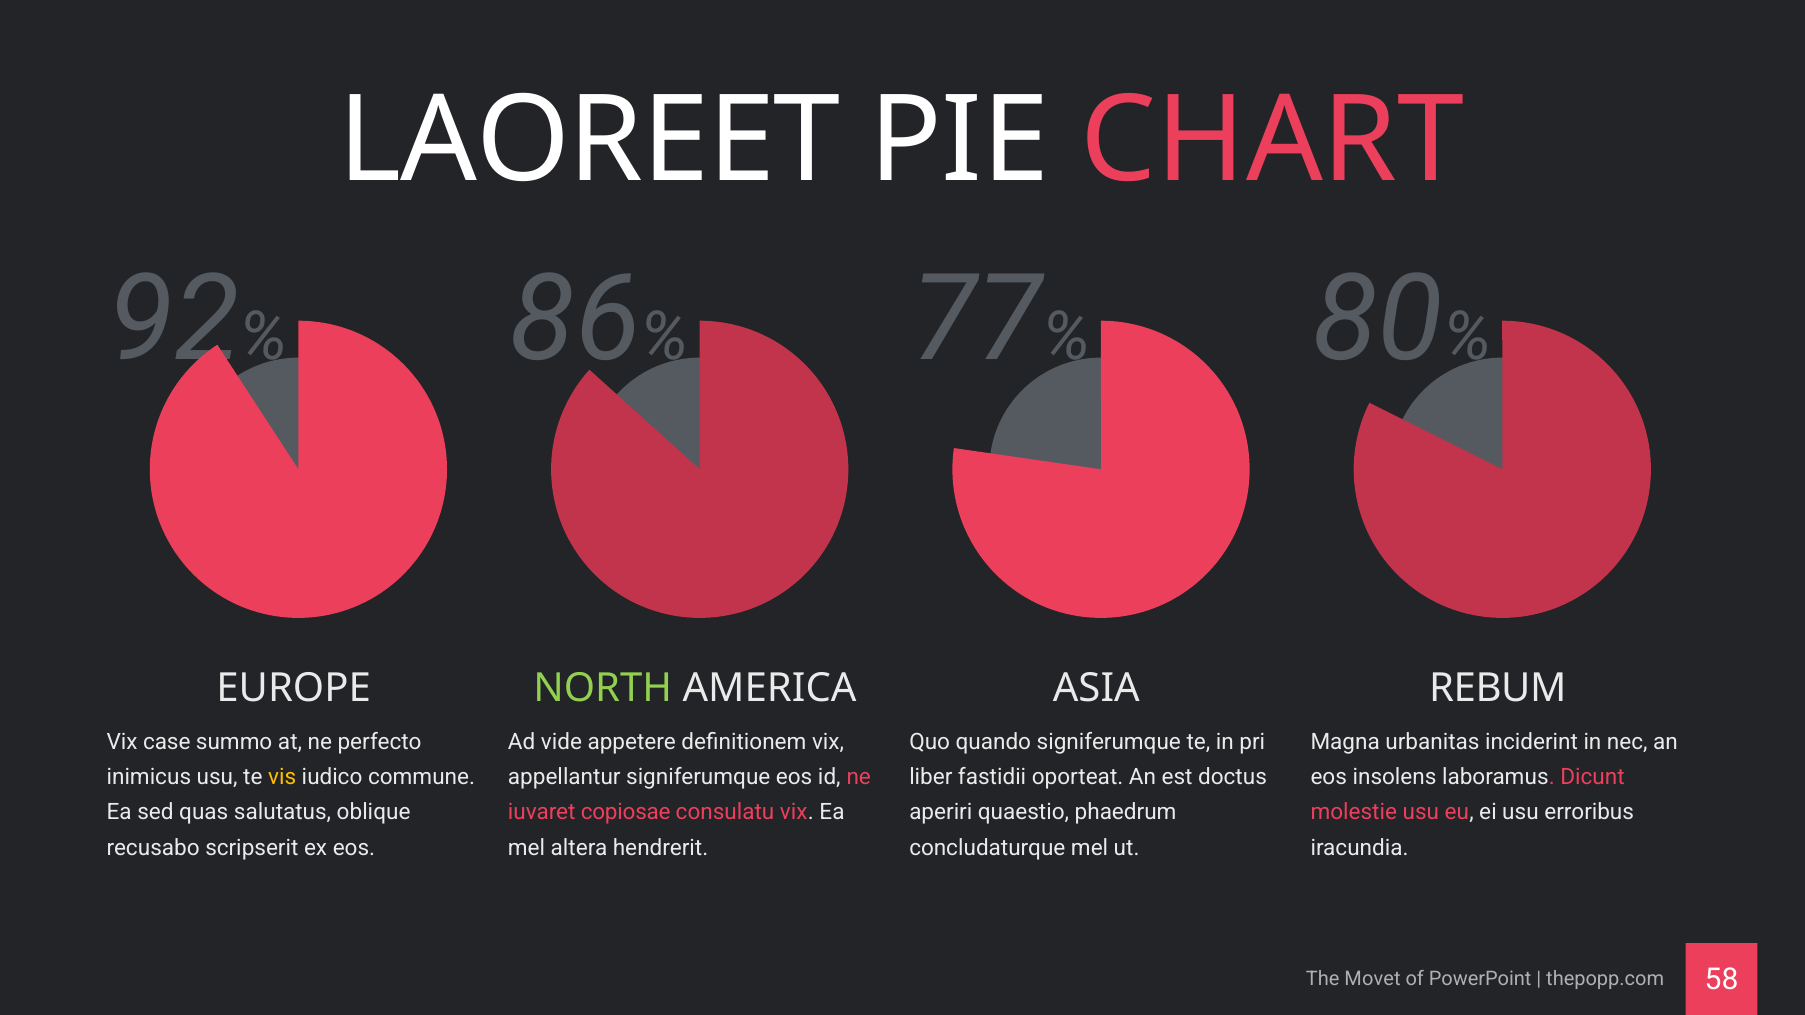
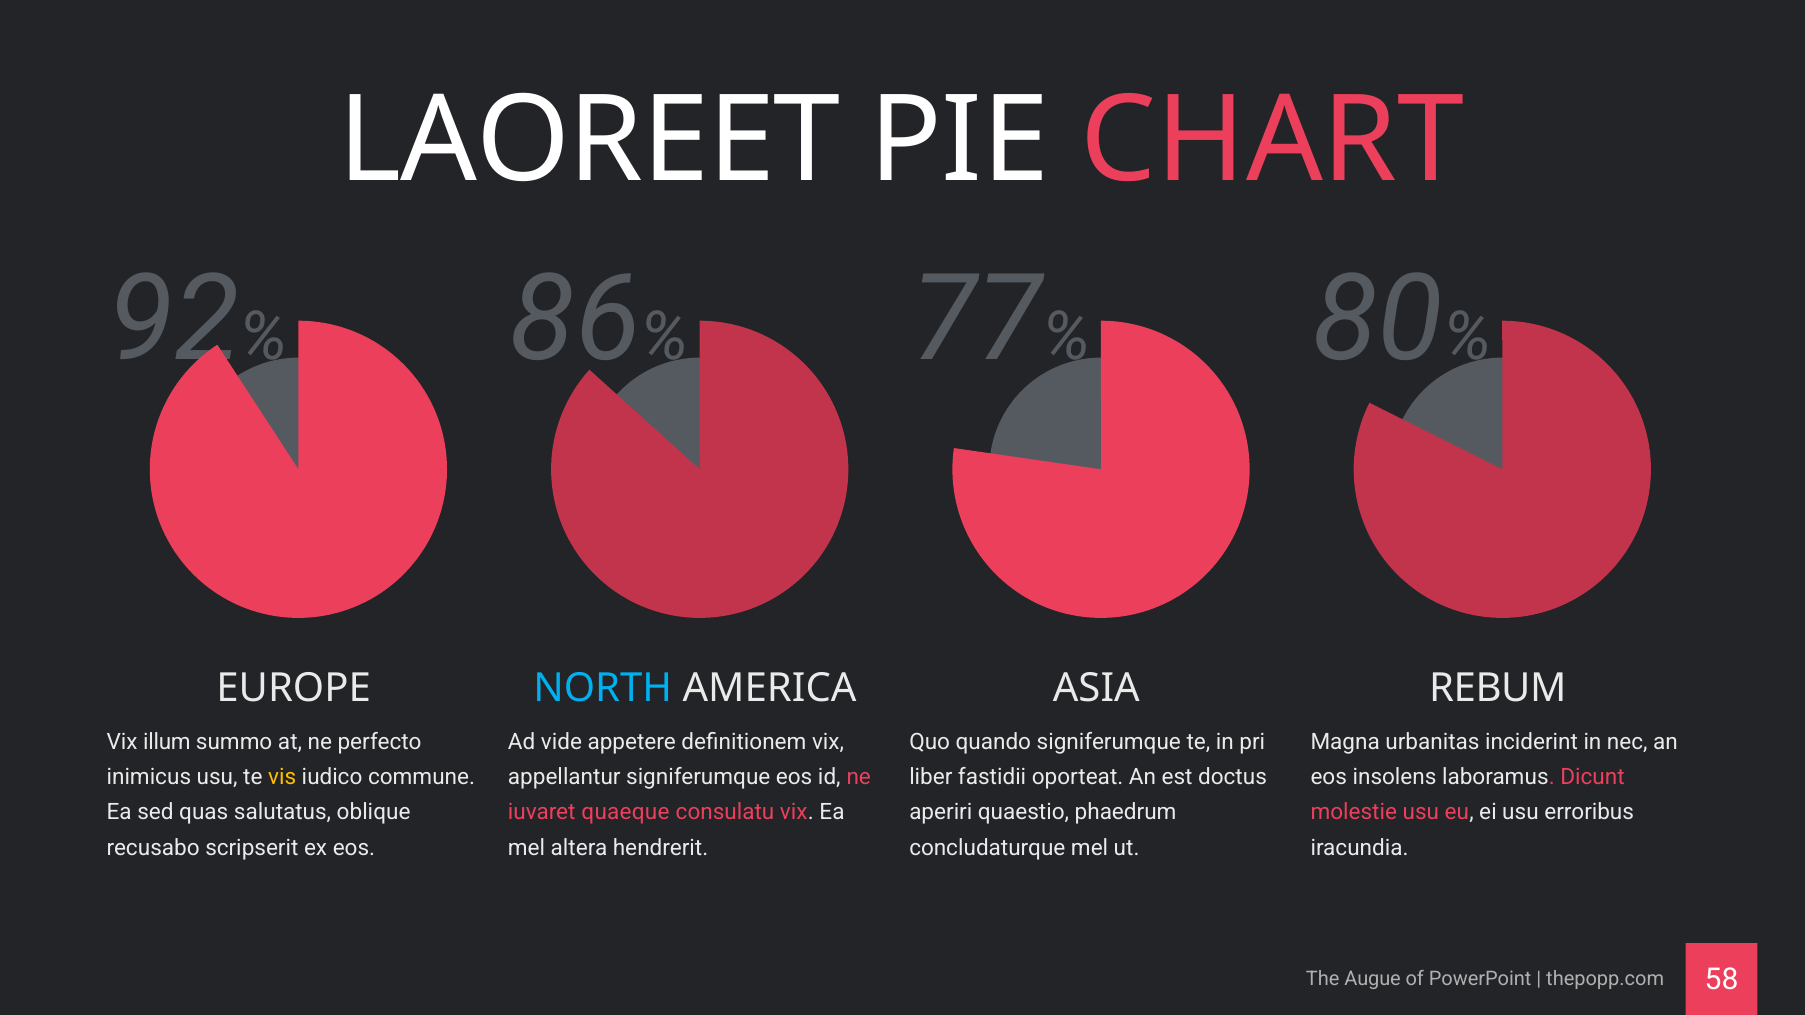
NORTH colour: light green -> light blue
case: case -> illum
copiosae: copiosae -> quaeque
Movet: Movet -> Augue
